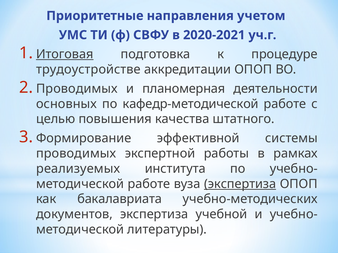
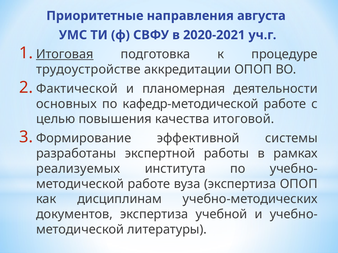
учетом: учетом -> августа
Проводимых at (77, 89): Проводимых -> Фактической
штатного: штатного -> итоговой
проводимых at (76, 154): проводимых -> разработаны
экспертиза at (240, 184) underline: present -> none
бакалавриата: бакалавриата -> дисциплинам
